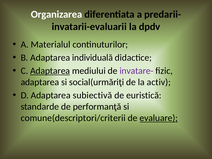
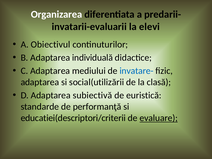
dpdv: dpdv -> elevi
Materialul: Materialul -> Obiectivul
Adaptarea at (50, 71) underline: present -> none
invatare- colour: purple -> blue
social(urmăriţi: social(urmăriţi -> social(utilizării
activ: activ -> clasă
comune(descriptori/criterii: comune(descriptori/criterii -> educatiei(descriptori/criterii
